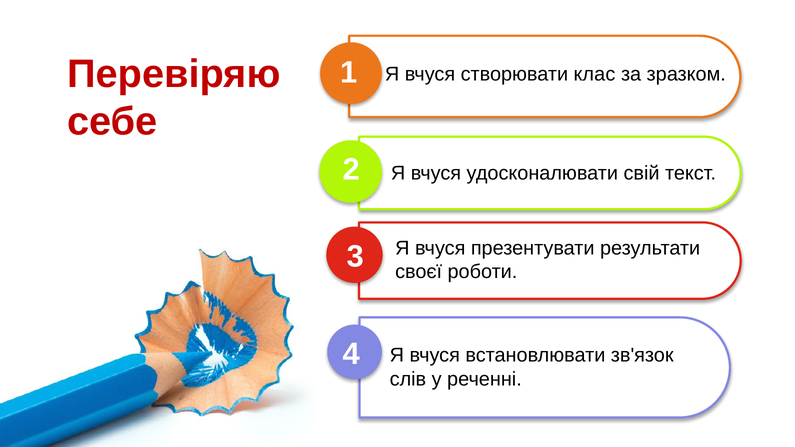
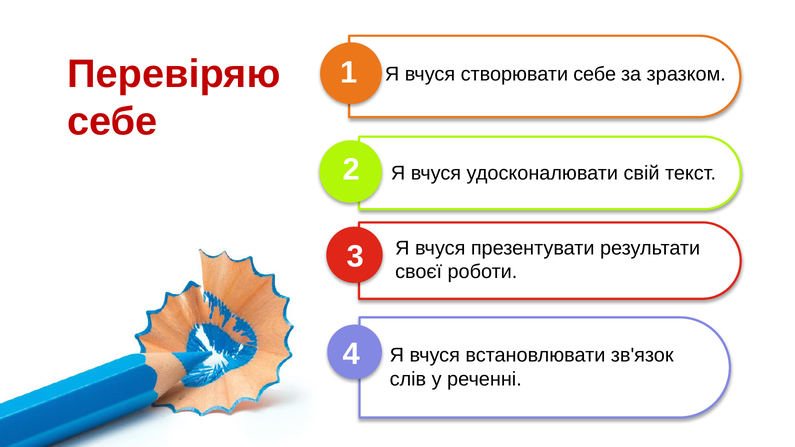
створювати клас: клас -> себе
